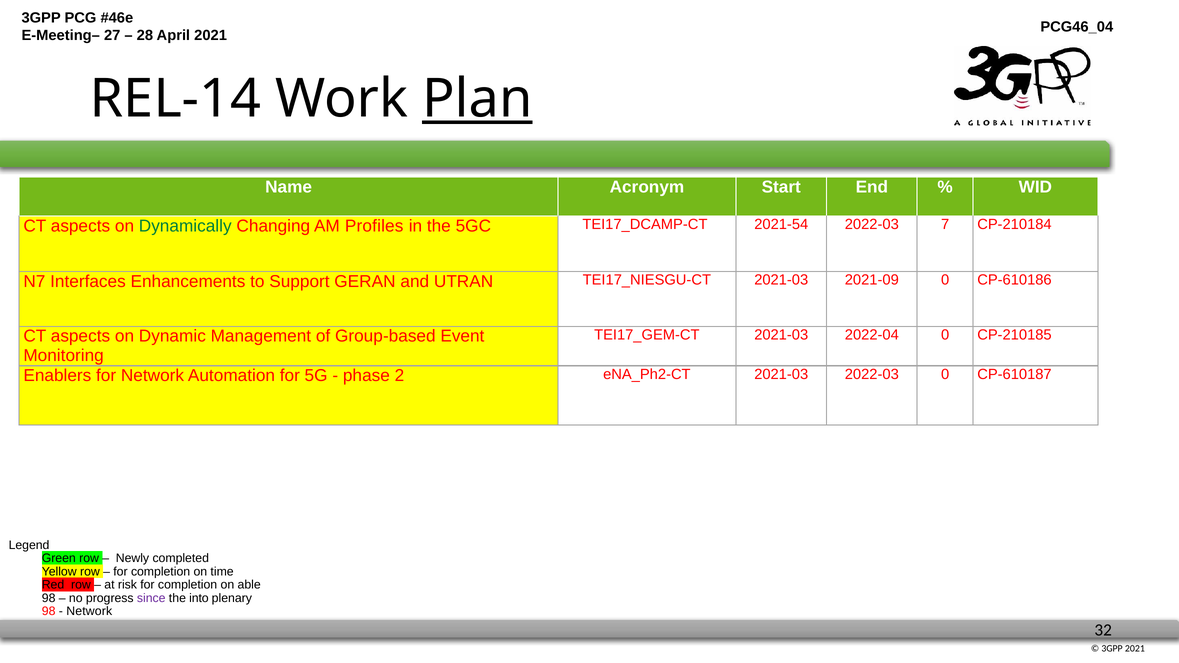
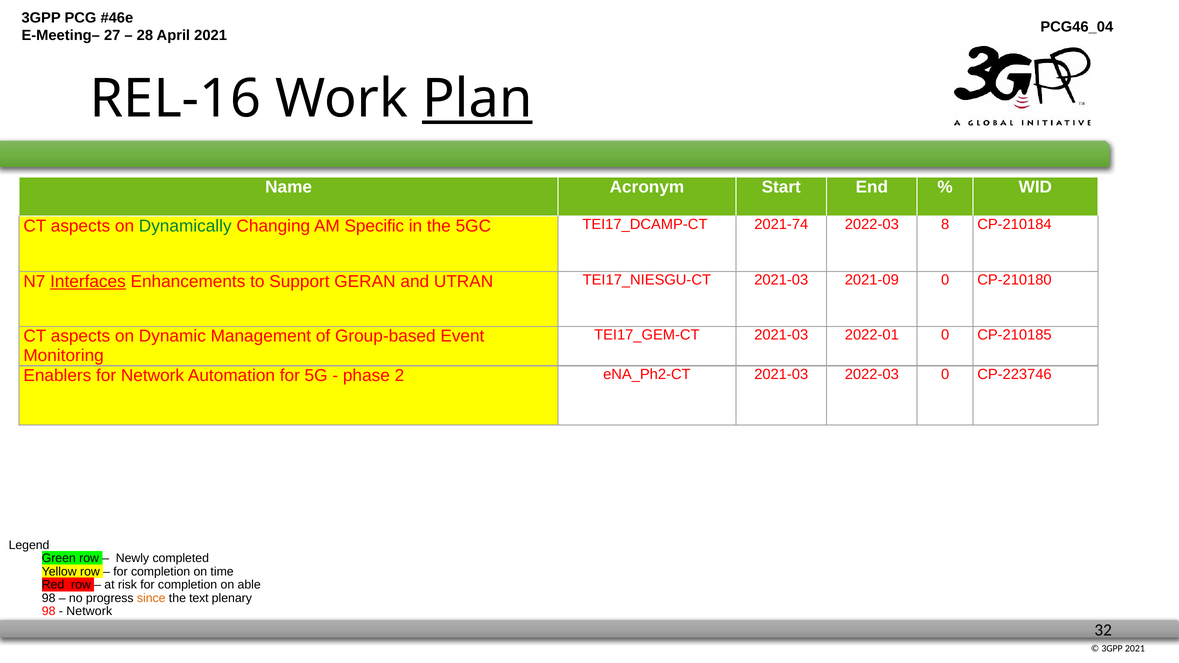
REL-14: REL-14 -> REL-16
Profiles: Profiles -> Specific
2021-54: 2021-54 -> 2021-74
7: 7 -> 8
Interfaces underline: none -> present
CP-610186: CP-610186 -> CP-210180
2022-04: 2022-04 -> 2022-01
CP-610187: CP-610187 -> CP-223746
since colour: purple -> orange
into: into -> text
